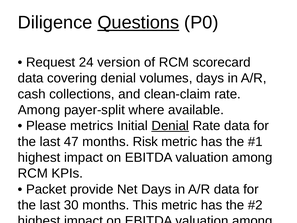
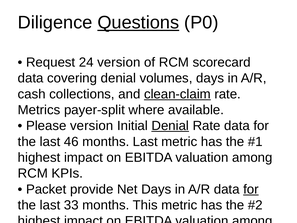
clean-claim underline: none -> present
Among at (39, 110): Among -> Metrics
Please metrics: metrics -> version
47: 47 -> 46
months Risk: Risk -> Last
for at (251, 189) underline: none -> present
30: 30 -> 33
